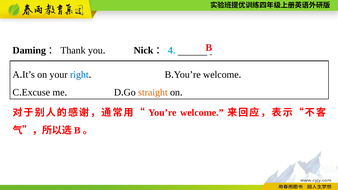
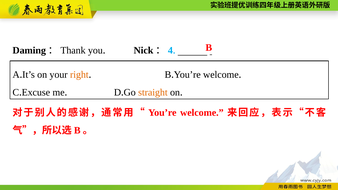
right colour: blue -> orange
